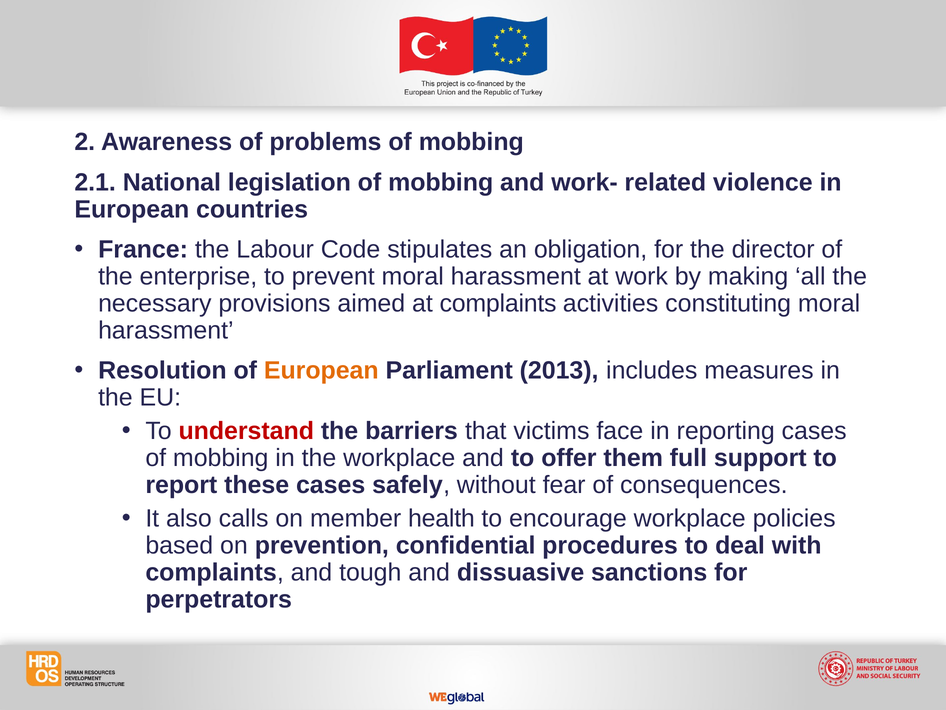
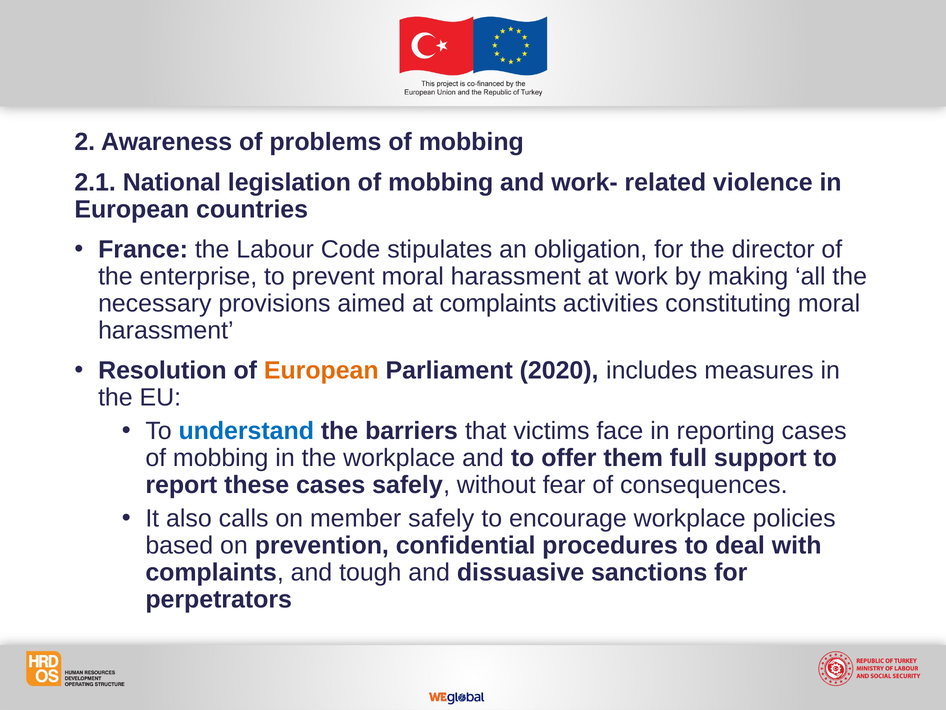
2013: 2013 -> 2020
understand colour: red -> blue
member health: health -> safely
